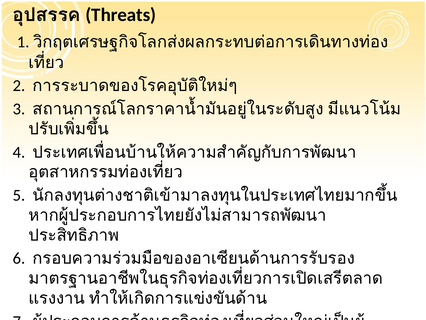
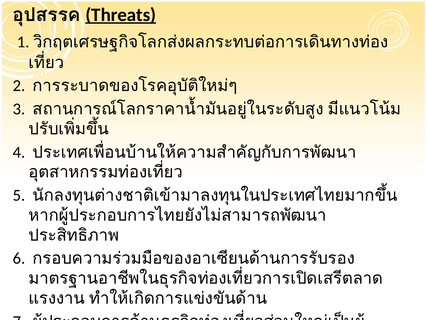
Threats underline: none -> present
